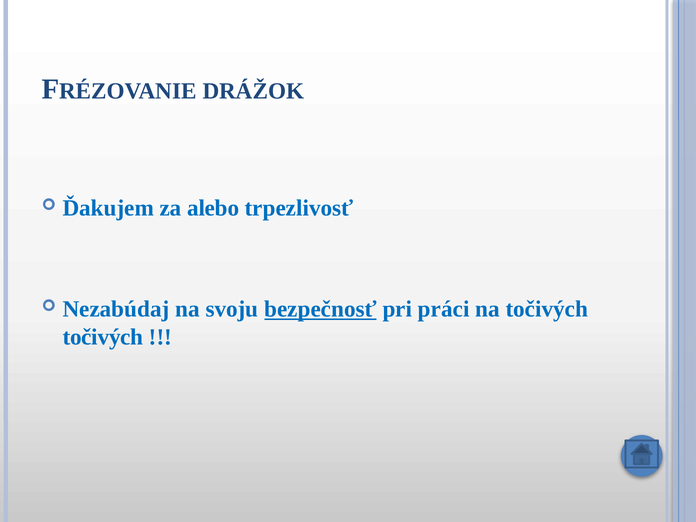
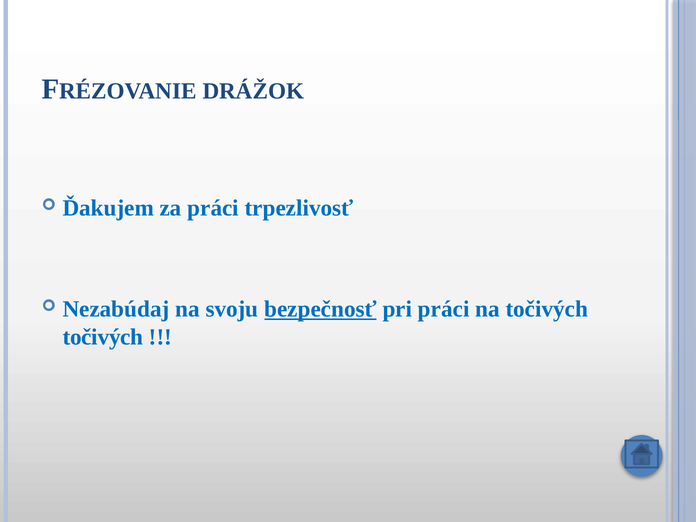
za alebo: alebo -> práci
